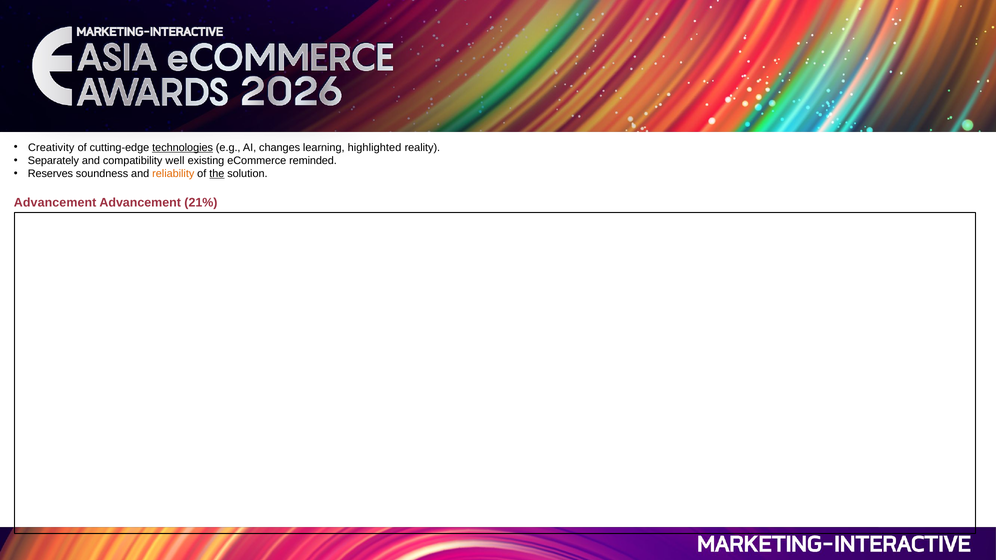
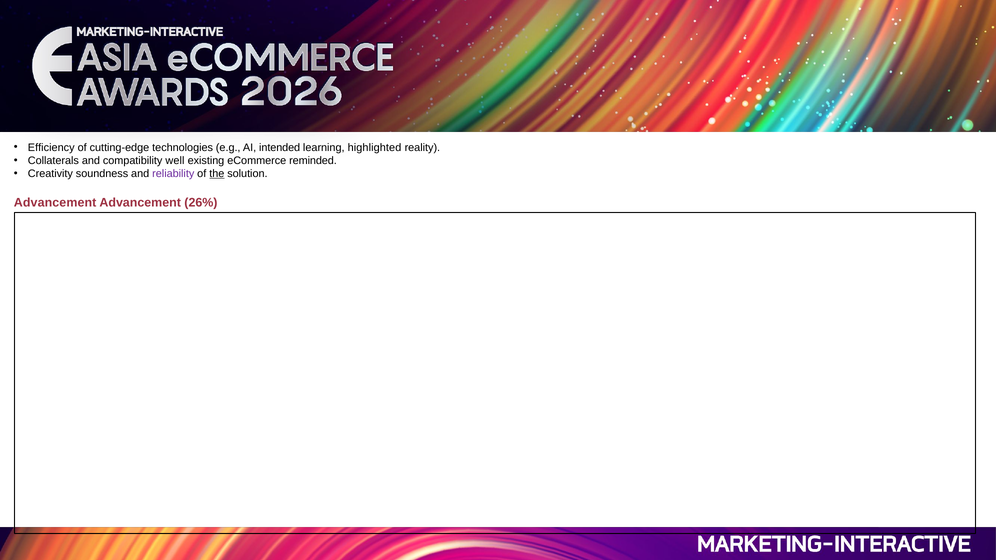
Creativity: Creativity -> Efficiency
technologies underline: present -> none
changes: changes -> intended
Separately: Separately -> Collaterals
Reserves: Reserves -> Creativity
reliability colour: orange -> purple
21%: 21% -> 26%
